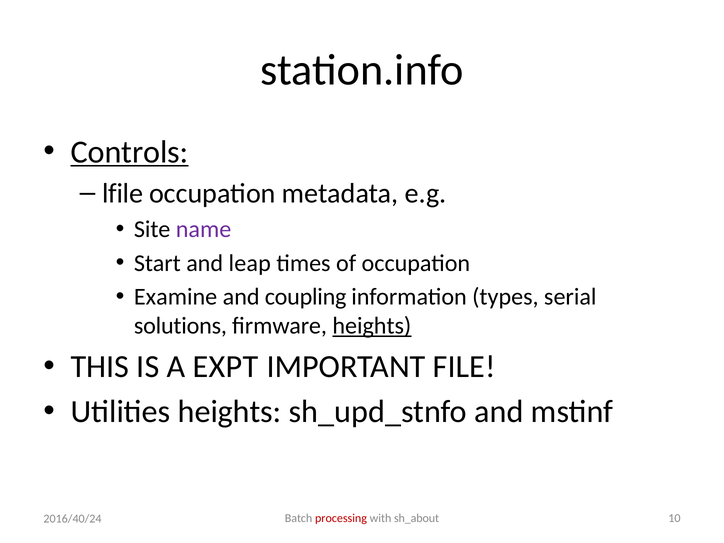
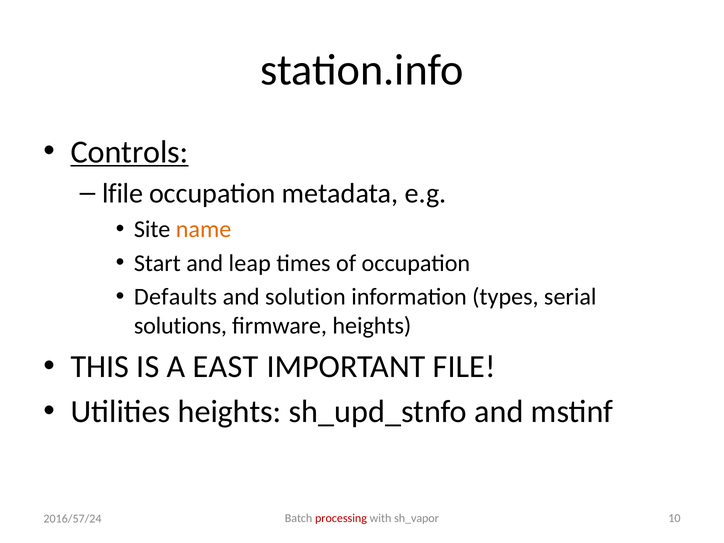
name colour: purple -> orange
Examine: Examine -> Defaults
coupling: coupling -> solution
heights at (372, 326) underline: present -> none
EXPT: EXPT -> EAST
sh_about: sh_about -> sh_vapor
2016/40/24: 2016/40/24 -> 2016/57/24
